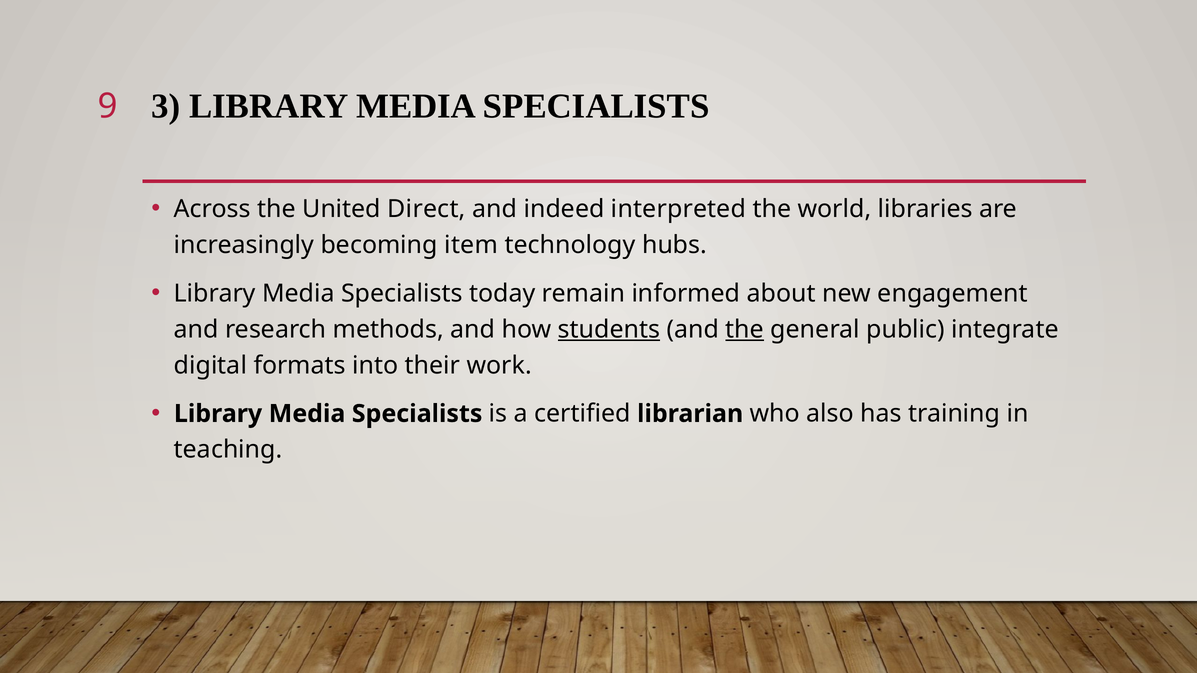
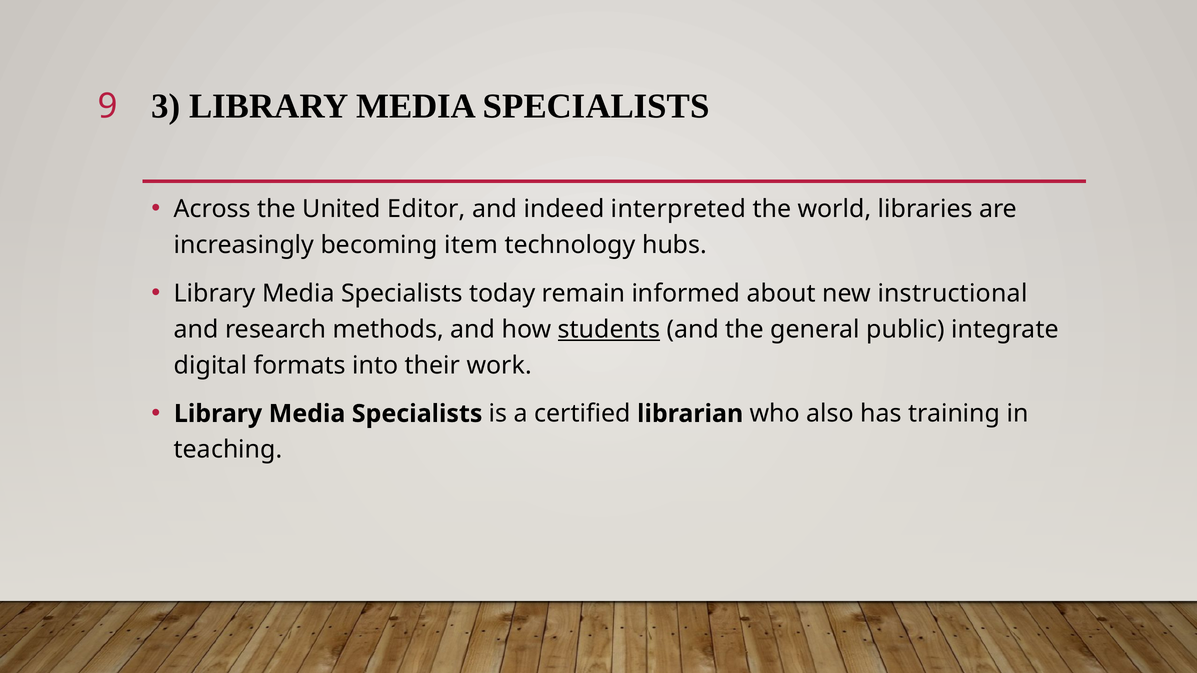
Direct: Direct -> Editor
engagement: engagement -> instructional
the at (745, 330) underline: present -> none
